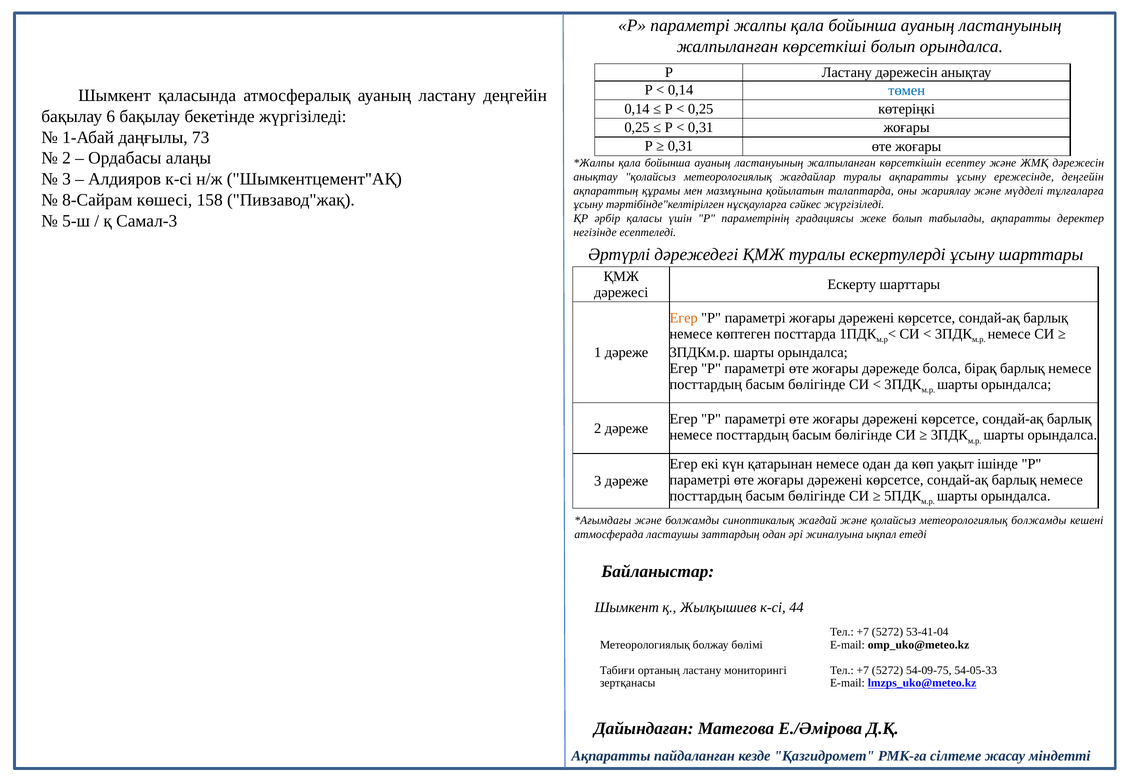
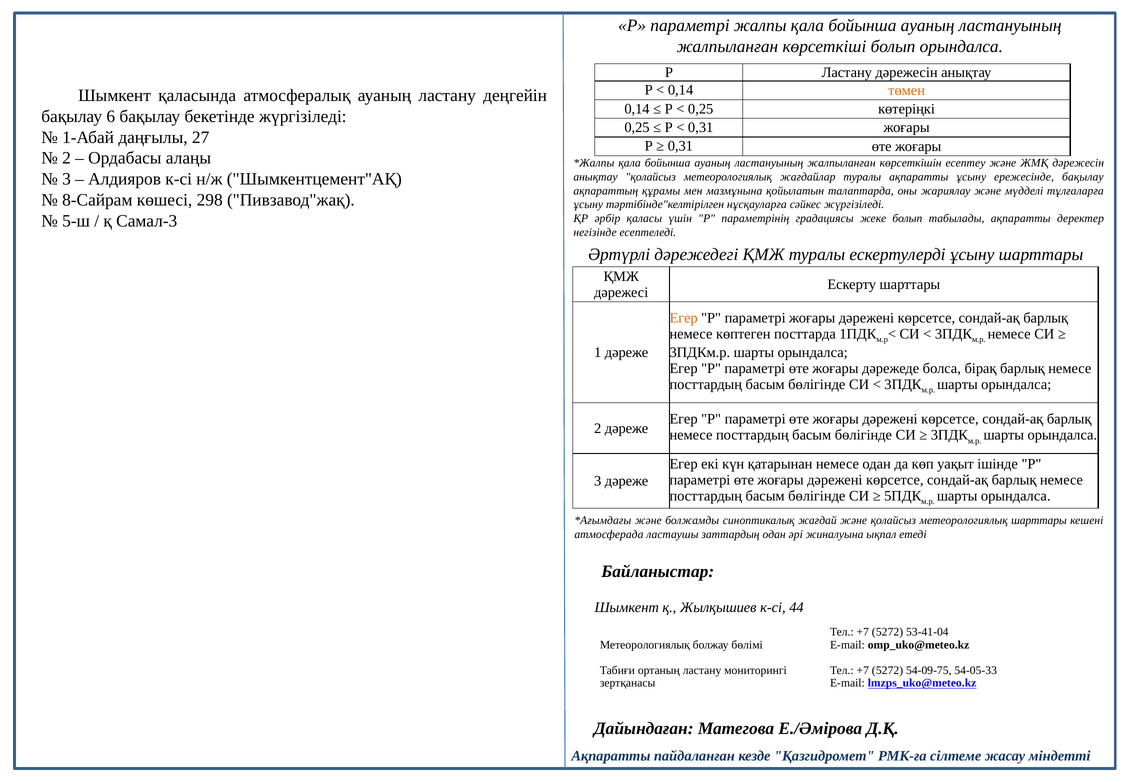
төмен colour: blue -> orange
73: 73 -> 27
ережесінде деңгейін: деңгейін -> бақылау
158: 158 -> 298
метеорологиялық болжамды: болжамды -> шарттары
